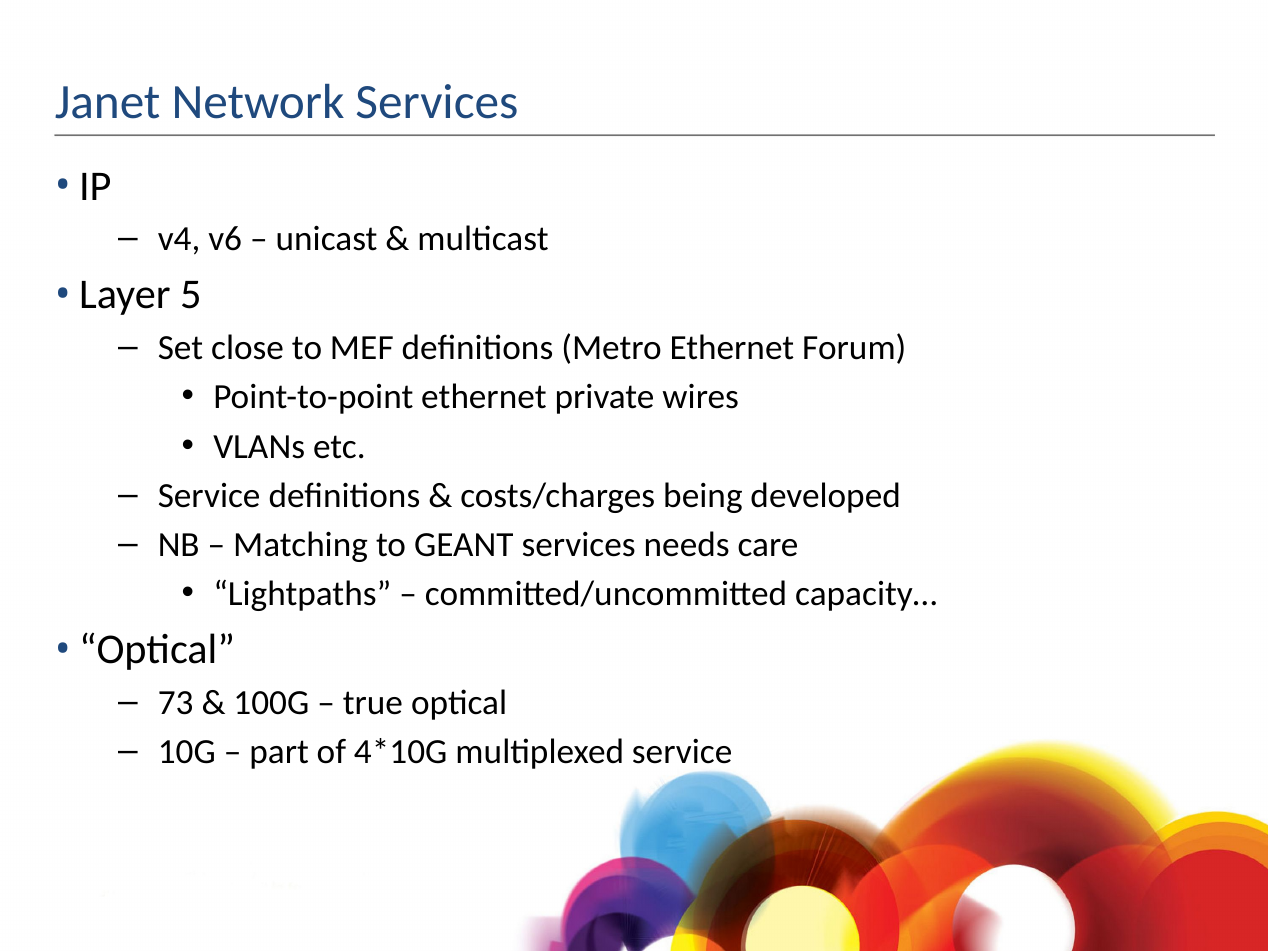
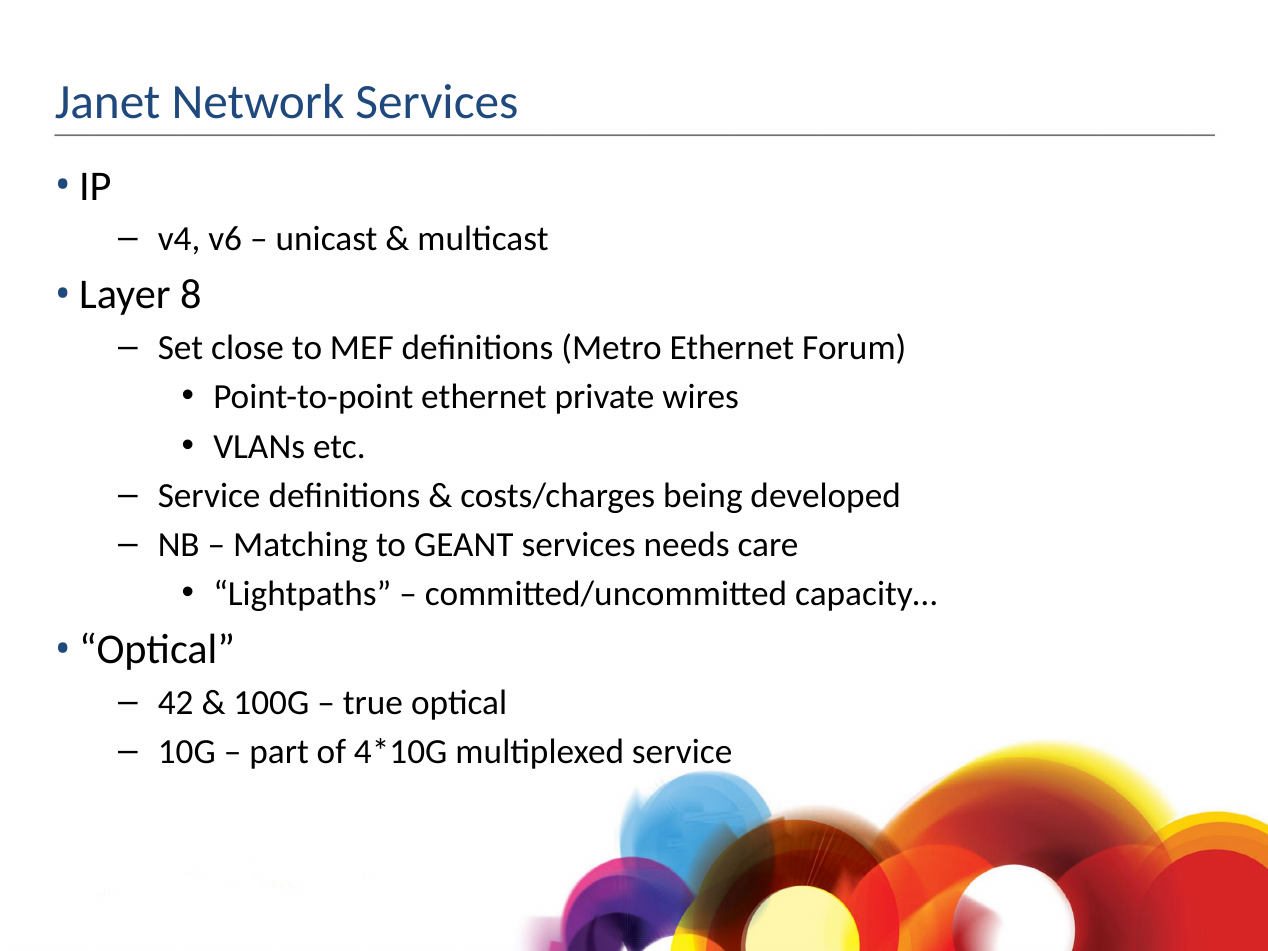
5: 5 -> 8
73: 73 -> 42
